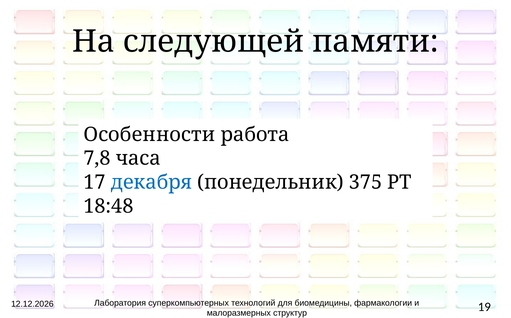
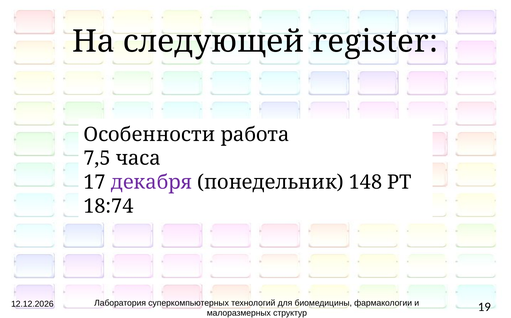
памяти: памяти -> register
7,8: 7,8 -> 7,5
декабря colour: blue -> purple
375: 375 -> 148
18:48: 18:48 -> 18:74
